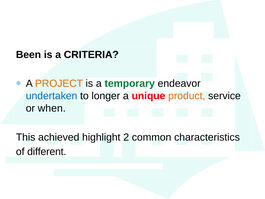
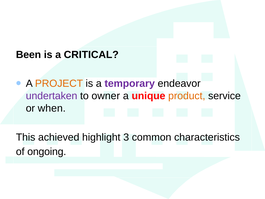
CRITERIA: CRITERIA -> CRITICAL
temporary colour: green -> purple
undertaken colour: blue -> purple
longer: longer -> owner
2: 2 -> 3
different: different -> ongoing
